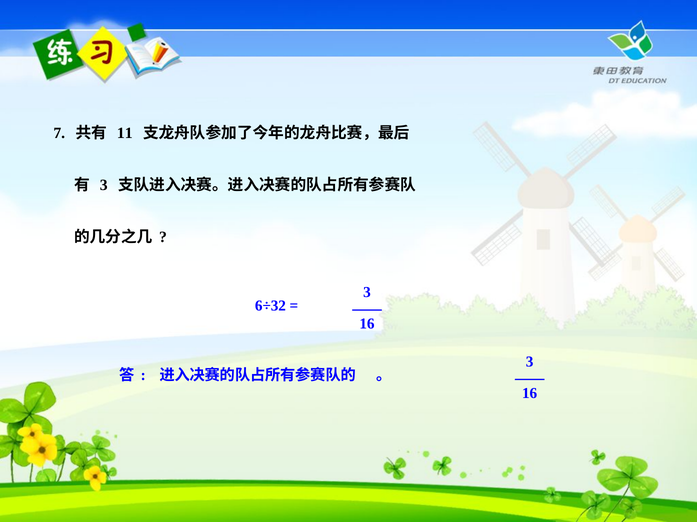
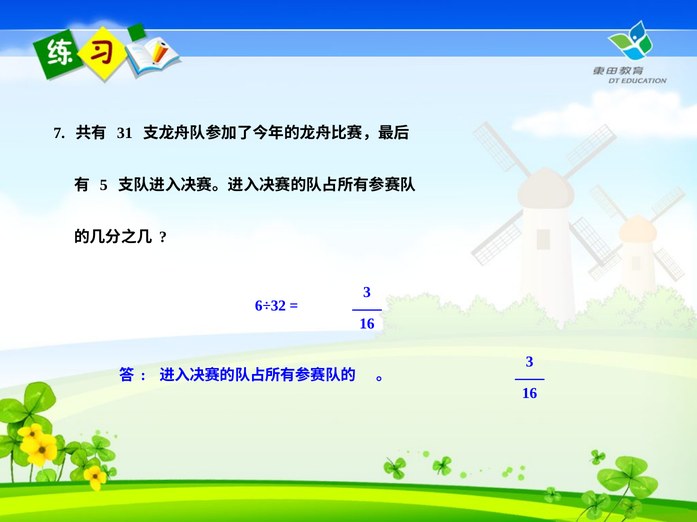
11: 11 -> 31
3 at (104, 185): 3 -> 5
